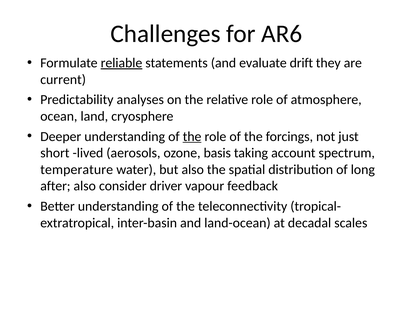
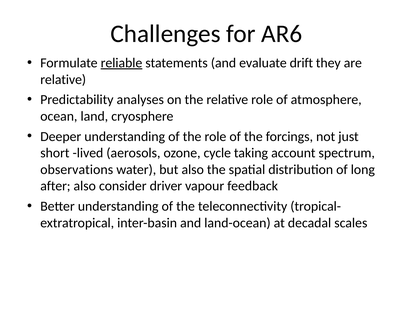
current at (63, 79): current -> relative
the at (192, 136) underline: present -> none
basis: basis -> cycle
temperature: temperature -> observations
